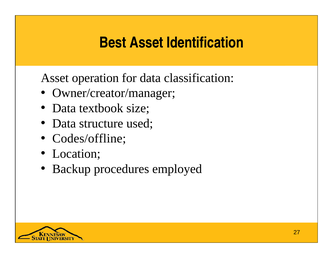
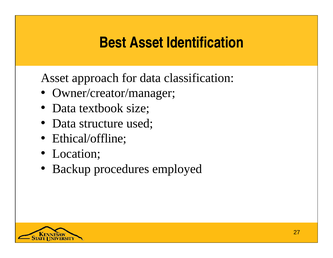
operation: operation -> approach
Codes/offline: Codes/offline -> Ethical/offline
